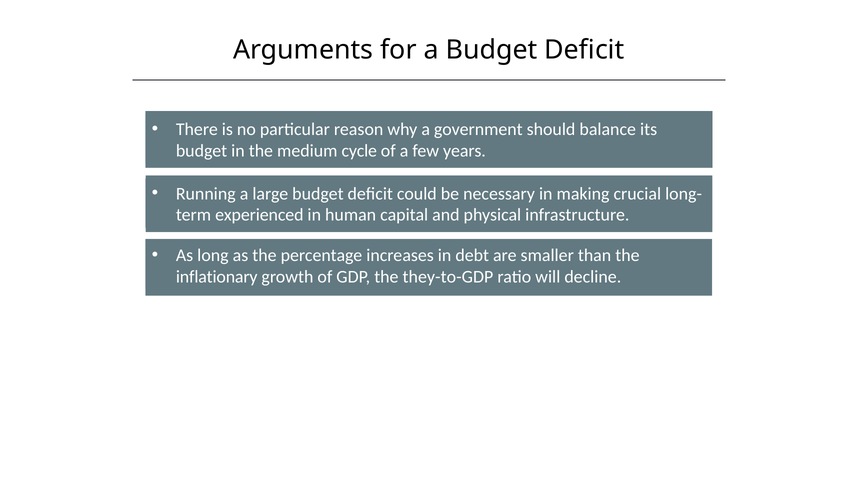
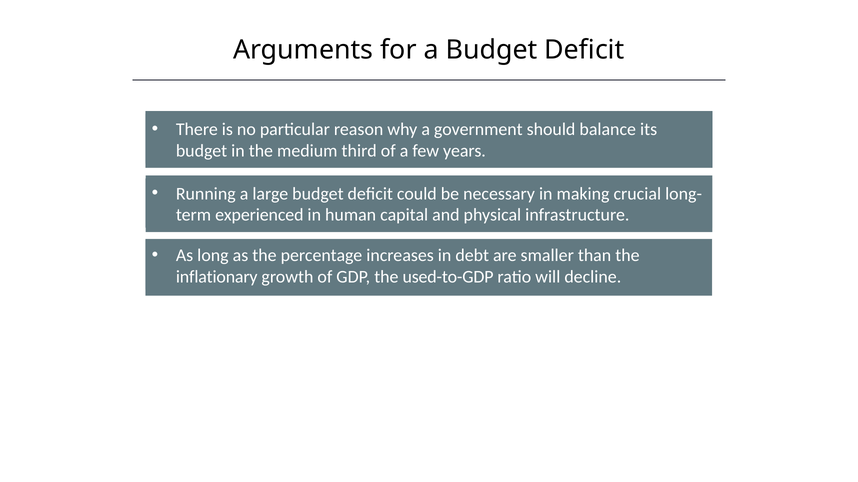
cycle: cycle -> third
they-to-GDP: they-to-GDP -> used-to-GDP
